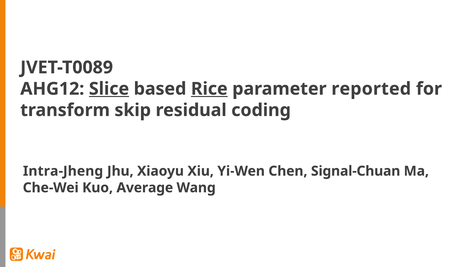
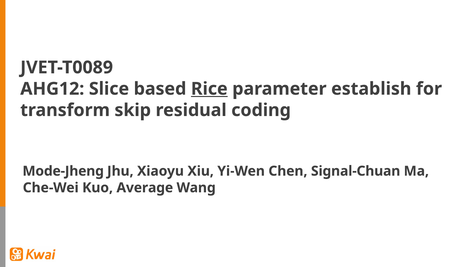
Slice underline: present -> none
reported: reported -> establish
Intra-Jheng: Intra-Jheng -> Mode-Jheng
